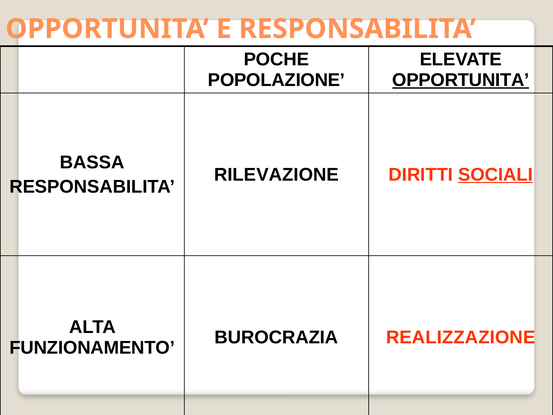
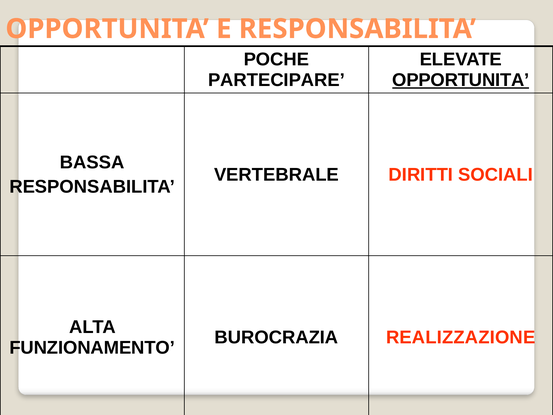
POPOLAZIONE: POPOLAZIONE -> PARTECIPARE
RILEVAZIONE: RILEVAZIONE -> VERTEBRALE
SOCIALI underline: present -> none
